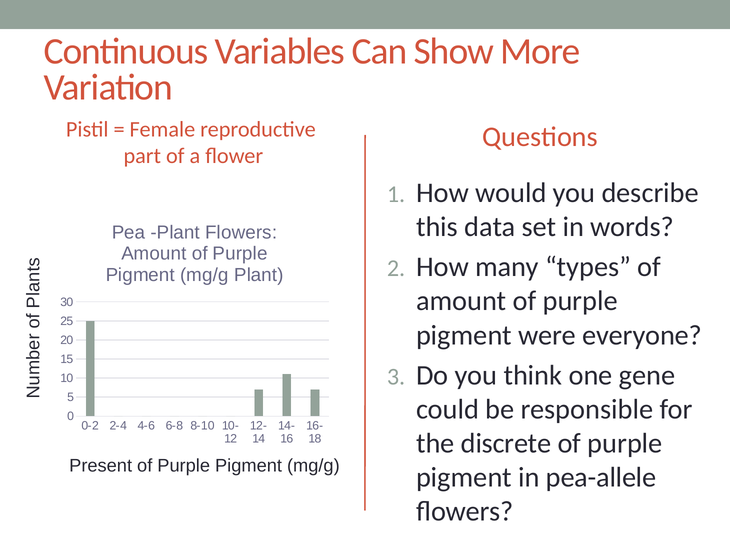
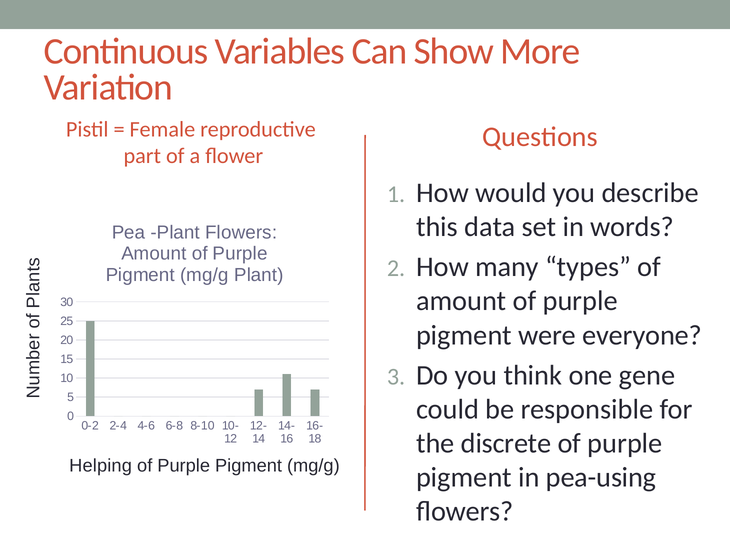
Present: Present -> Helping
pea-allele: pea-allele -> pea-using
